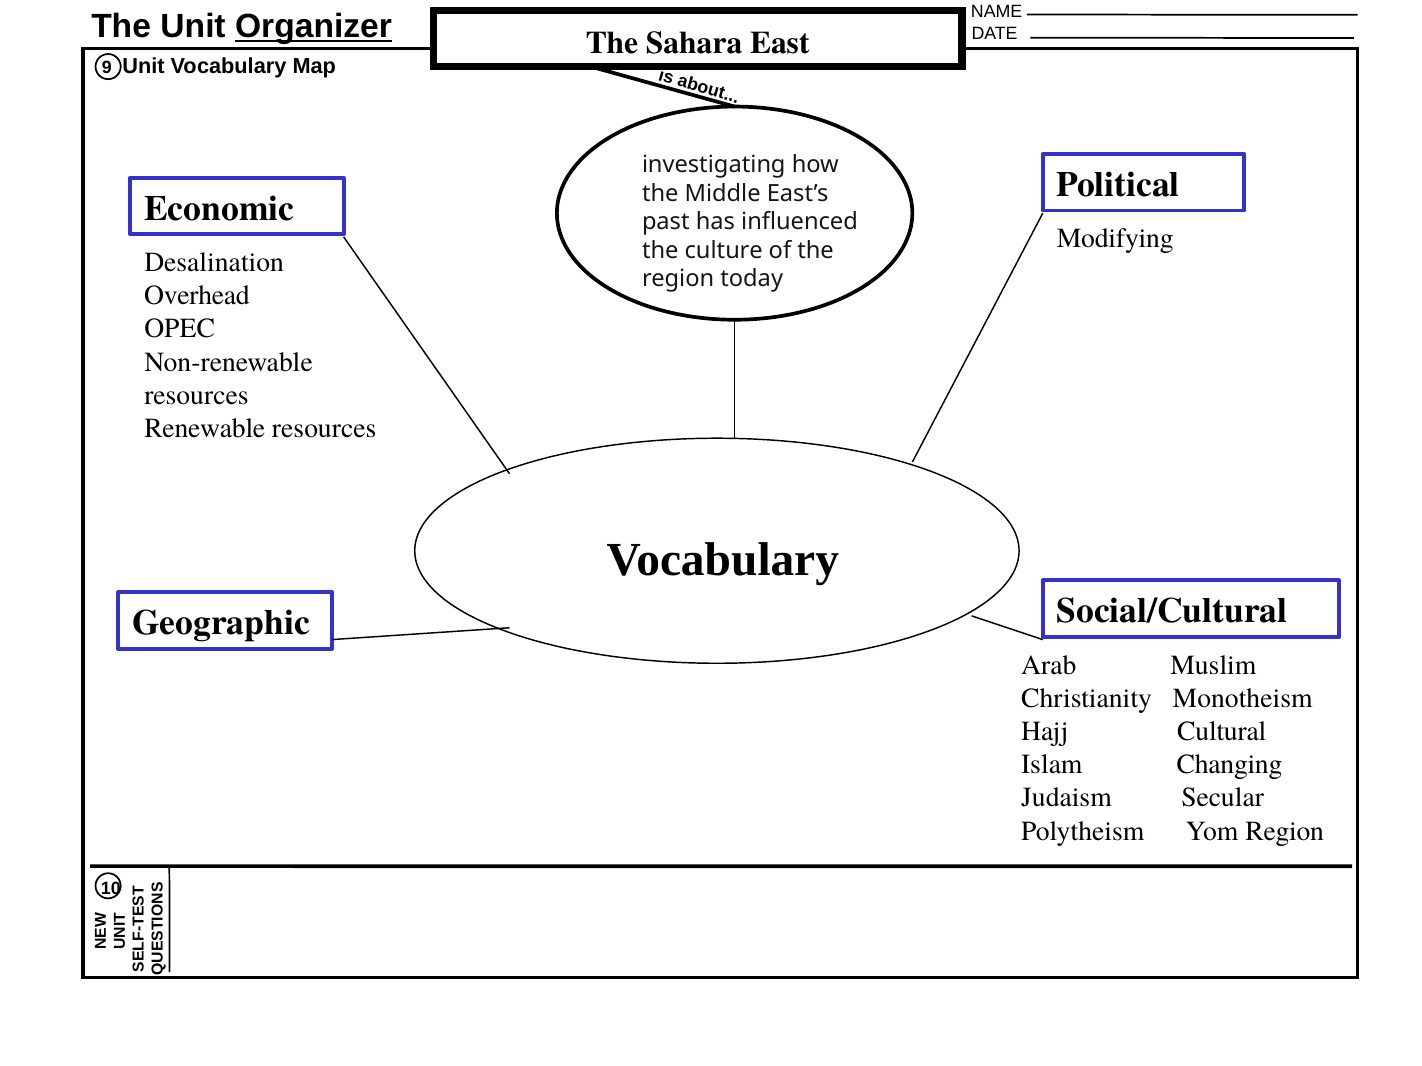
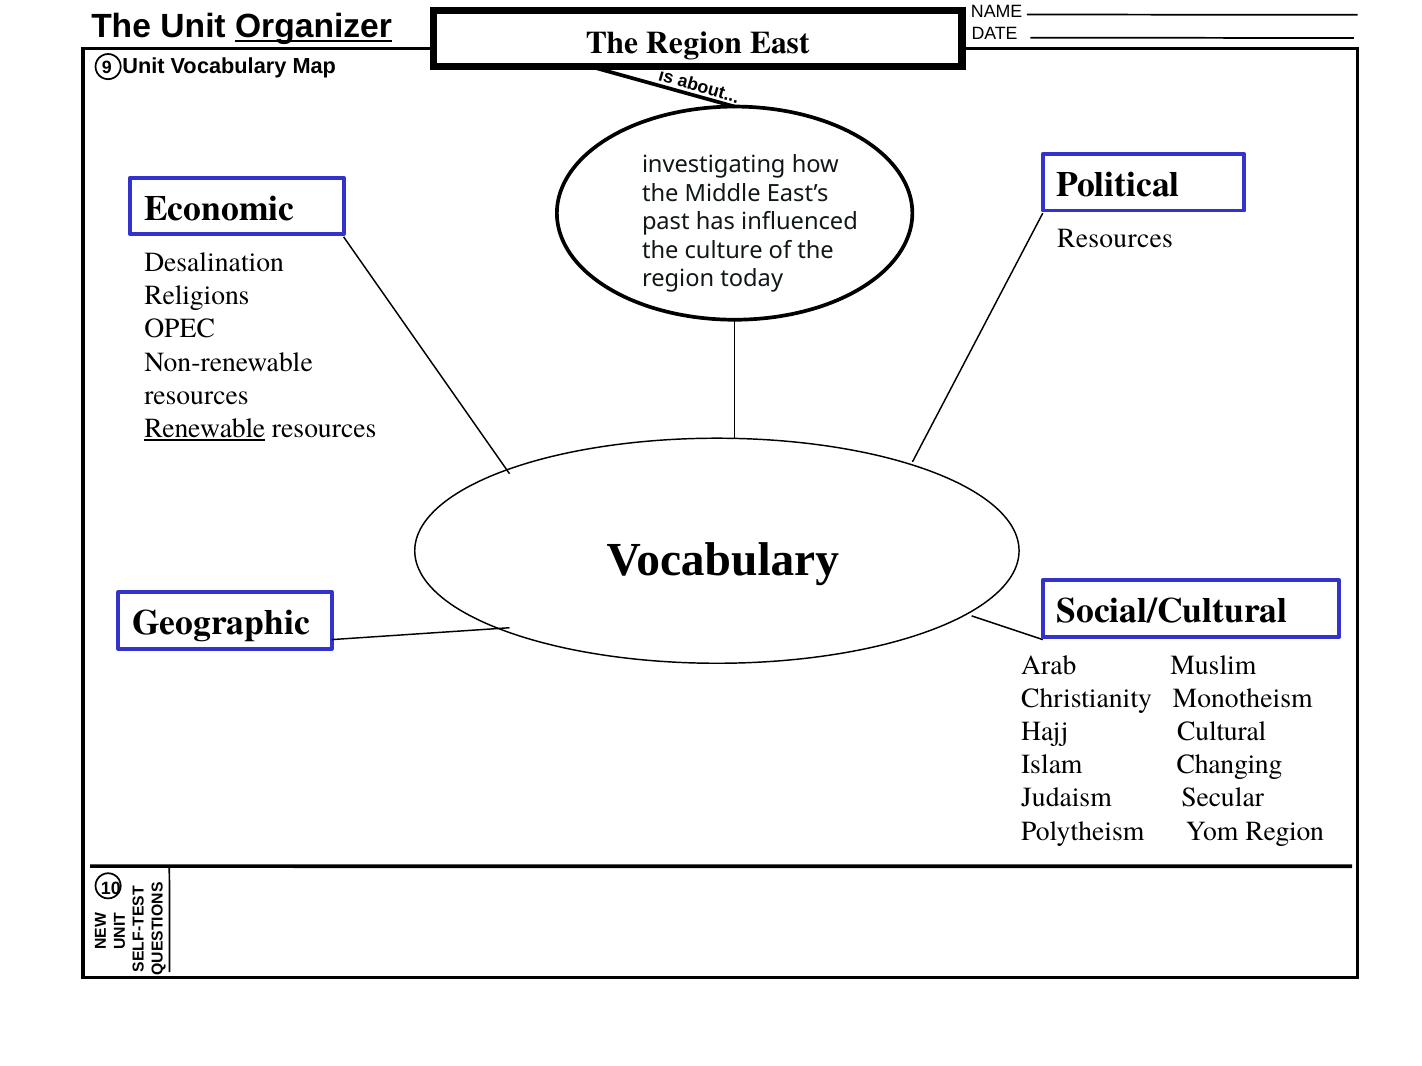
Sahara at (694, 43): Sahara -> Region
Modifying at (1115, 239): Modifying -> Resources
Overhead: Overhead -> Religions
Renewable underline: none -> present
